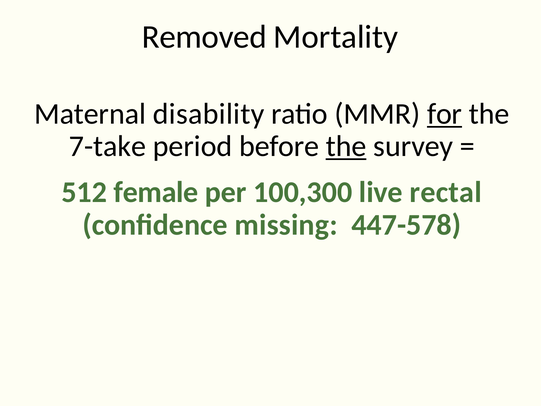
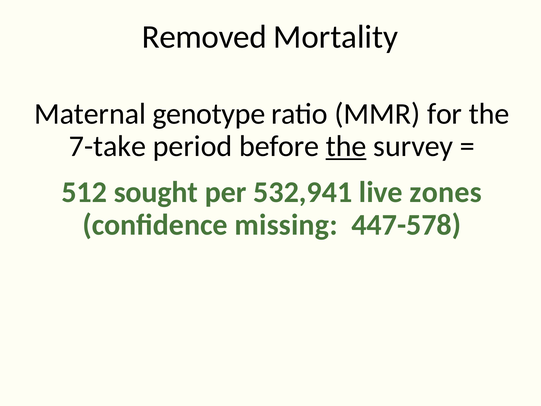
disability: disability -> genotype
for underline: present -> none
female: female -> sought
100,300: 100,300 -> 532,941
rectal: rectal -> zones
